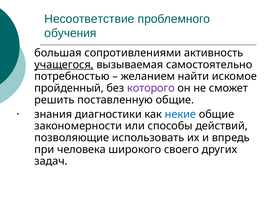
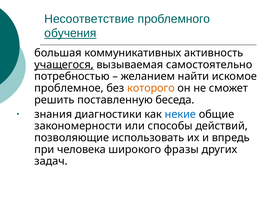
обучения underline: none -> present
сопротивлениями: сопротивлениями -> коммуникативных
пройденный: пройденный -> проблемное
которого colour: purple -> orange
поставленную общие: общие -> беседа
своего: своего -> фразы
